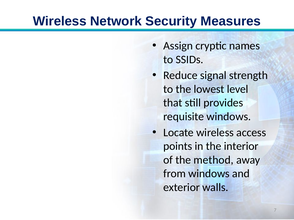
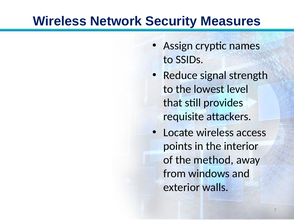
requisite windows: windows -> attackers
